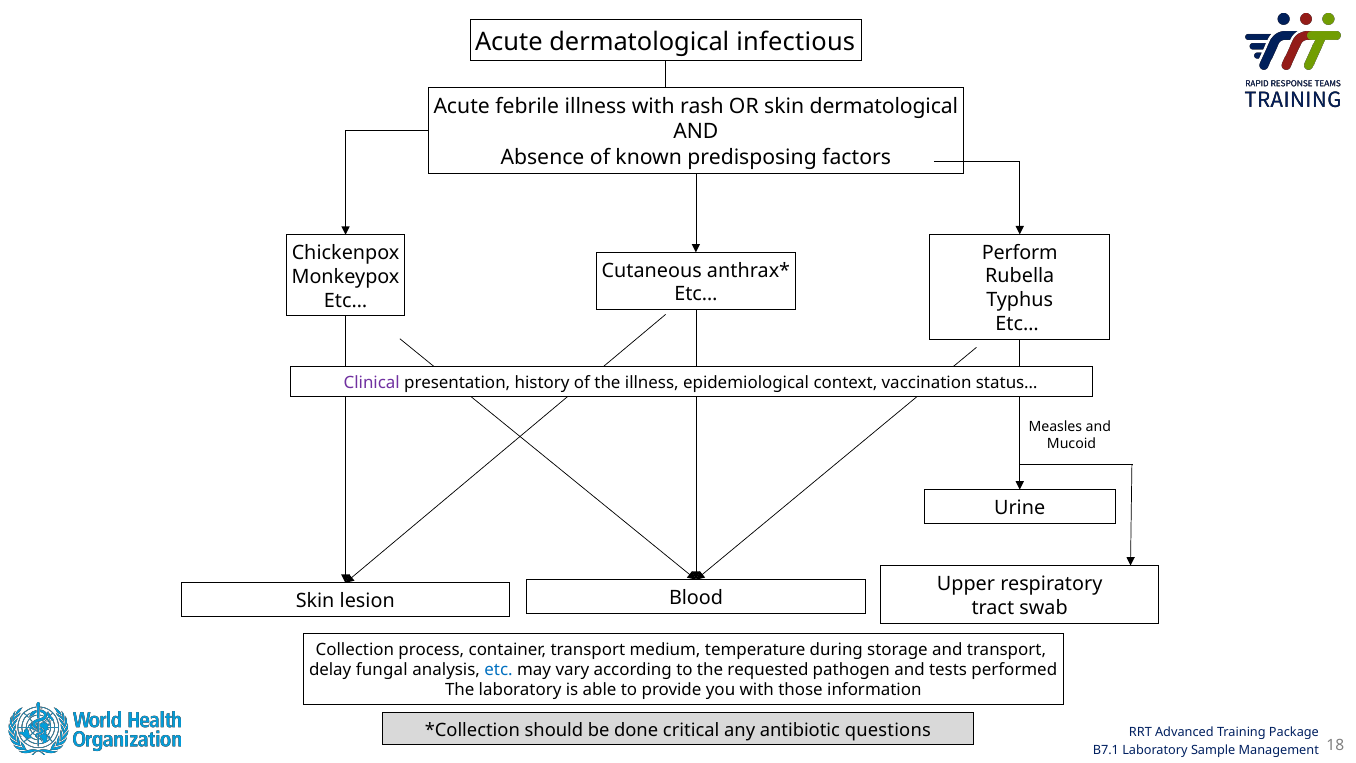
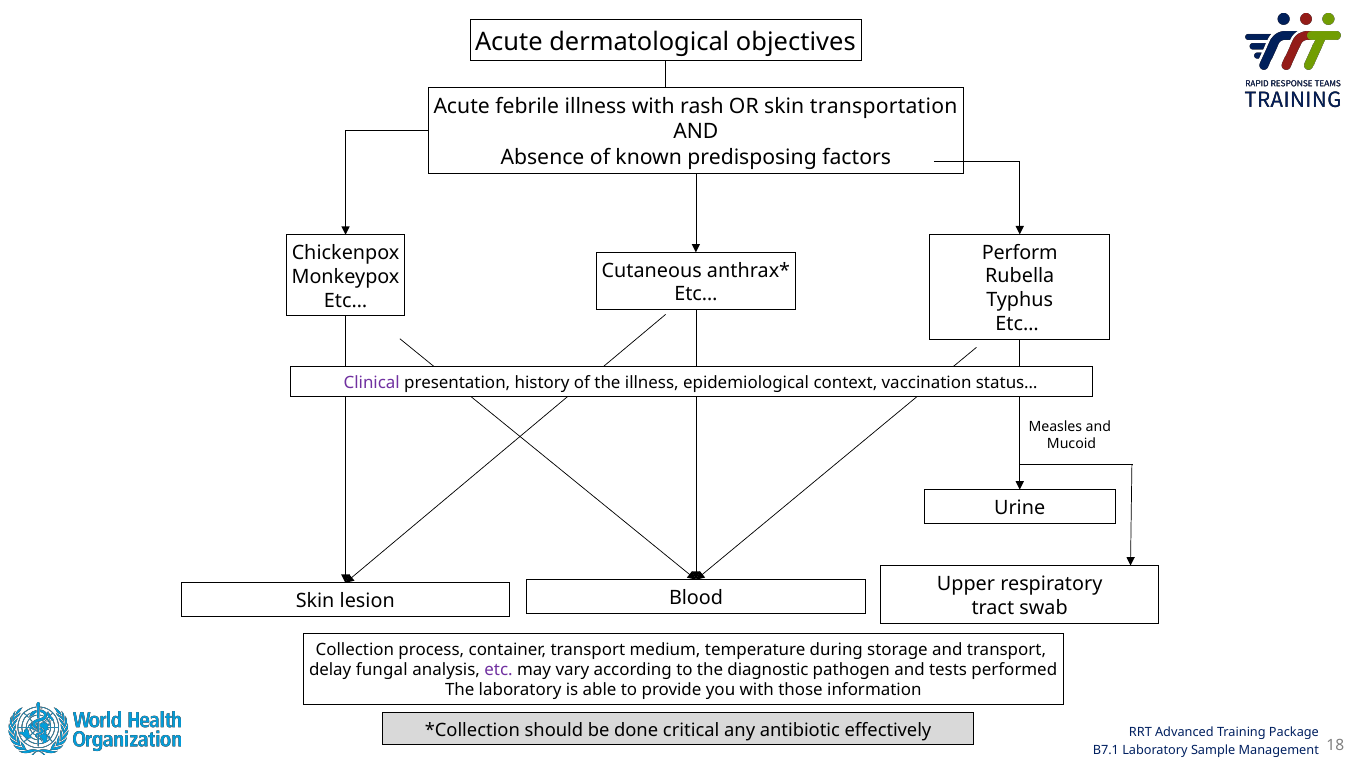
infectious: infectious -> objectives
skin dermatological: dermatological -> transportation
etc colour: blue -> purple
requested: requested -> diagnostic
questions: questions -> effectively
